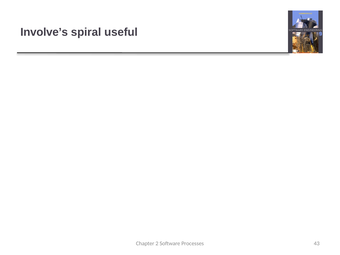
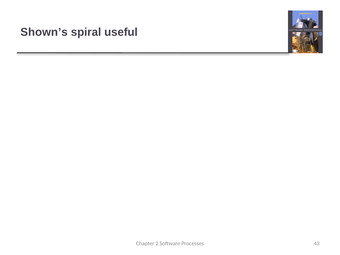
Involve’s: Involve’s -> Shown’s
